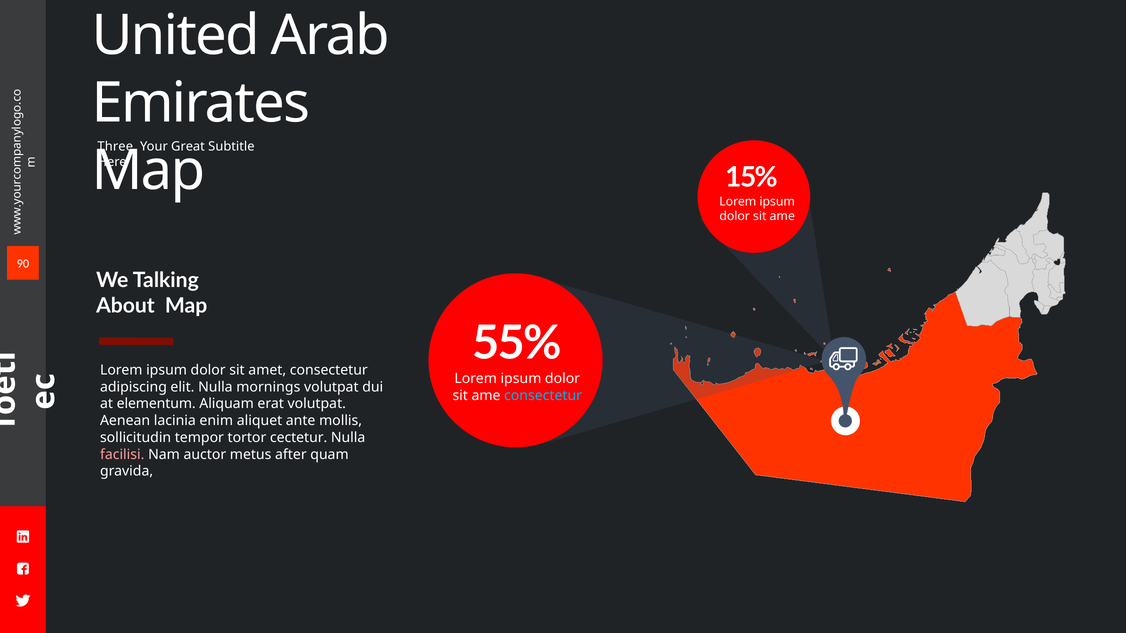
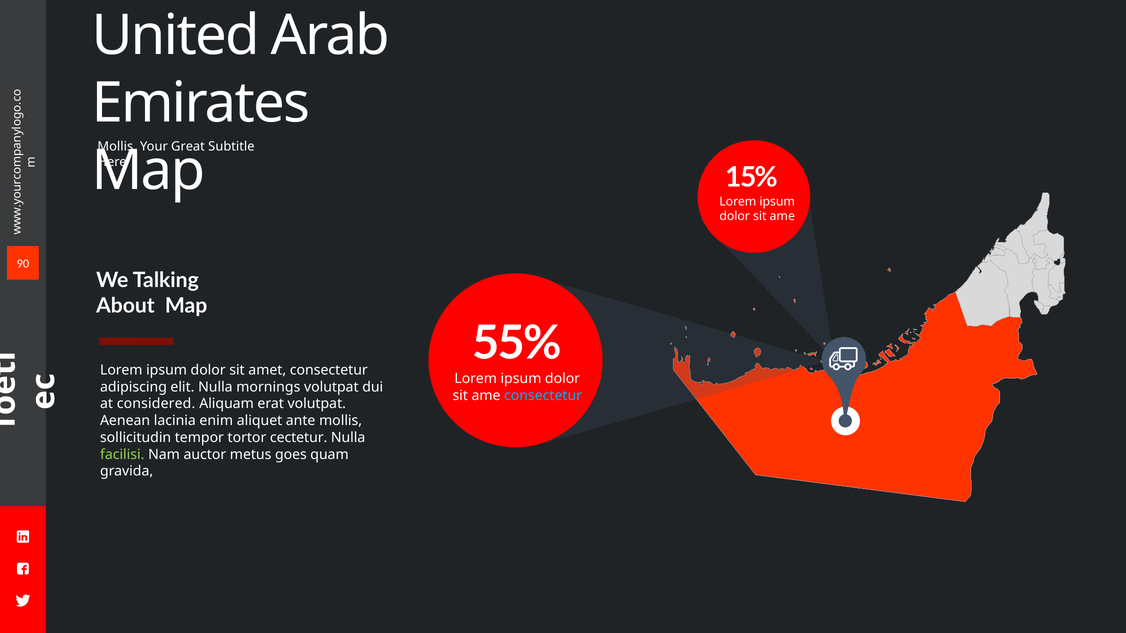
Three at (115, 146): Three -> Mollis
elementum: elementum -> considered
facilisi colour: pink -> light green
after: after -> goes
